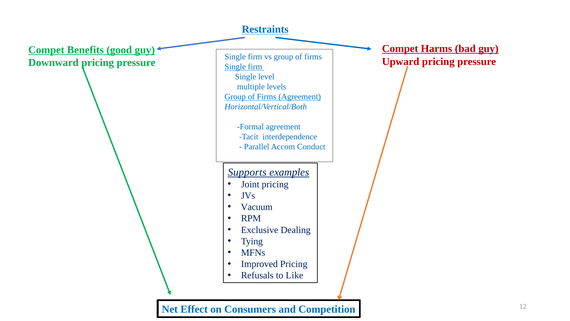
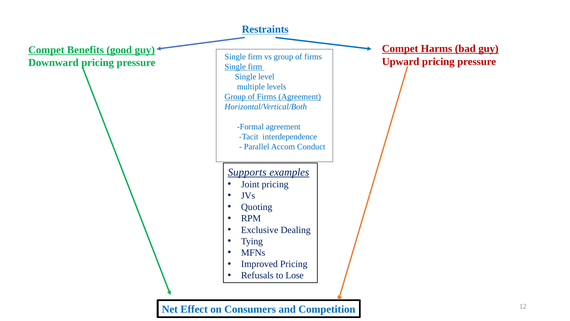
Vacuum: Vacuum -> Quoting
Like: Like -> Lose
